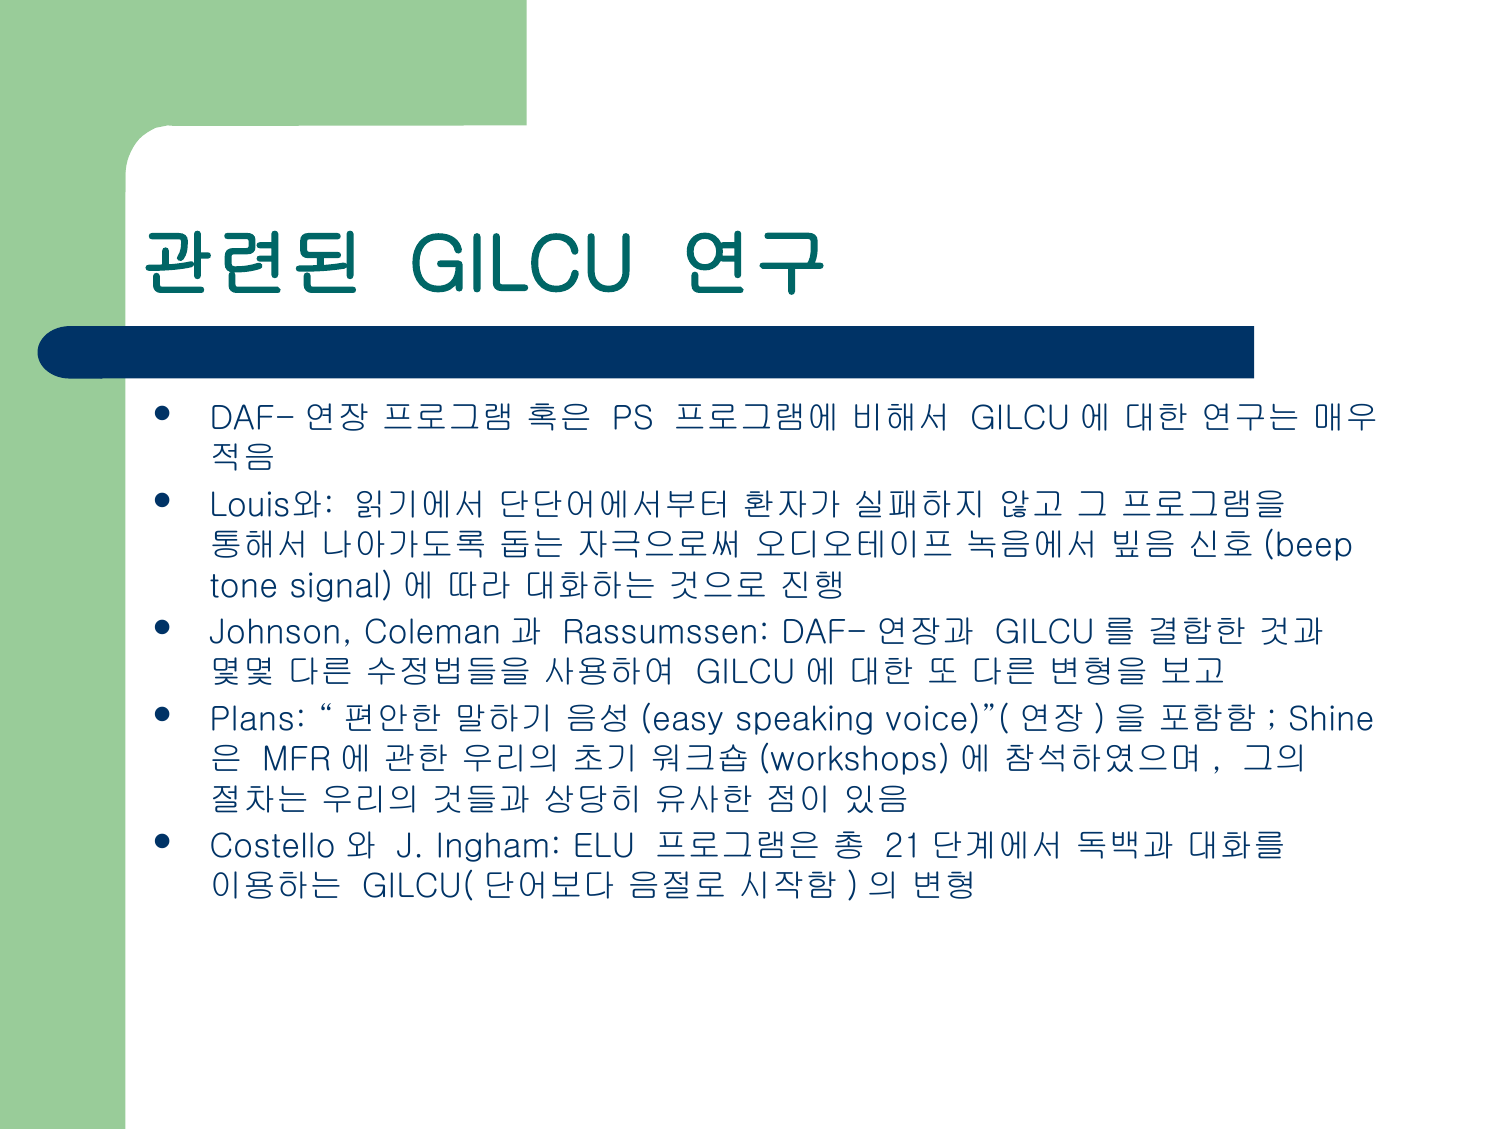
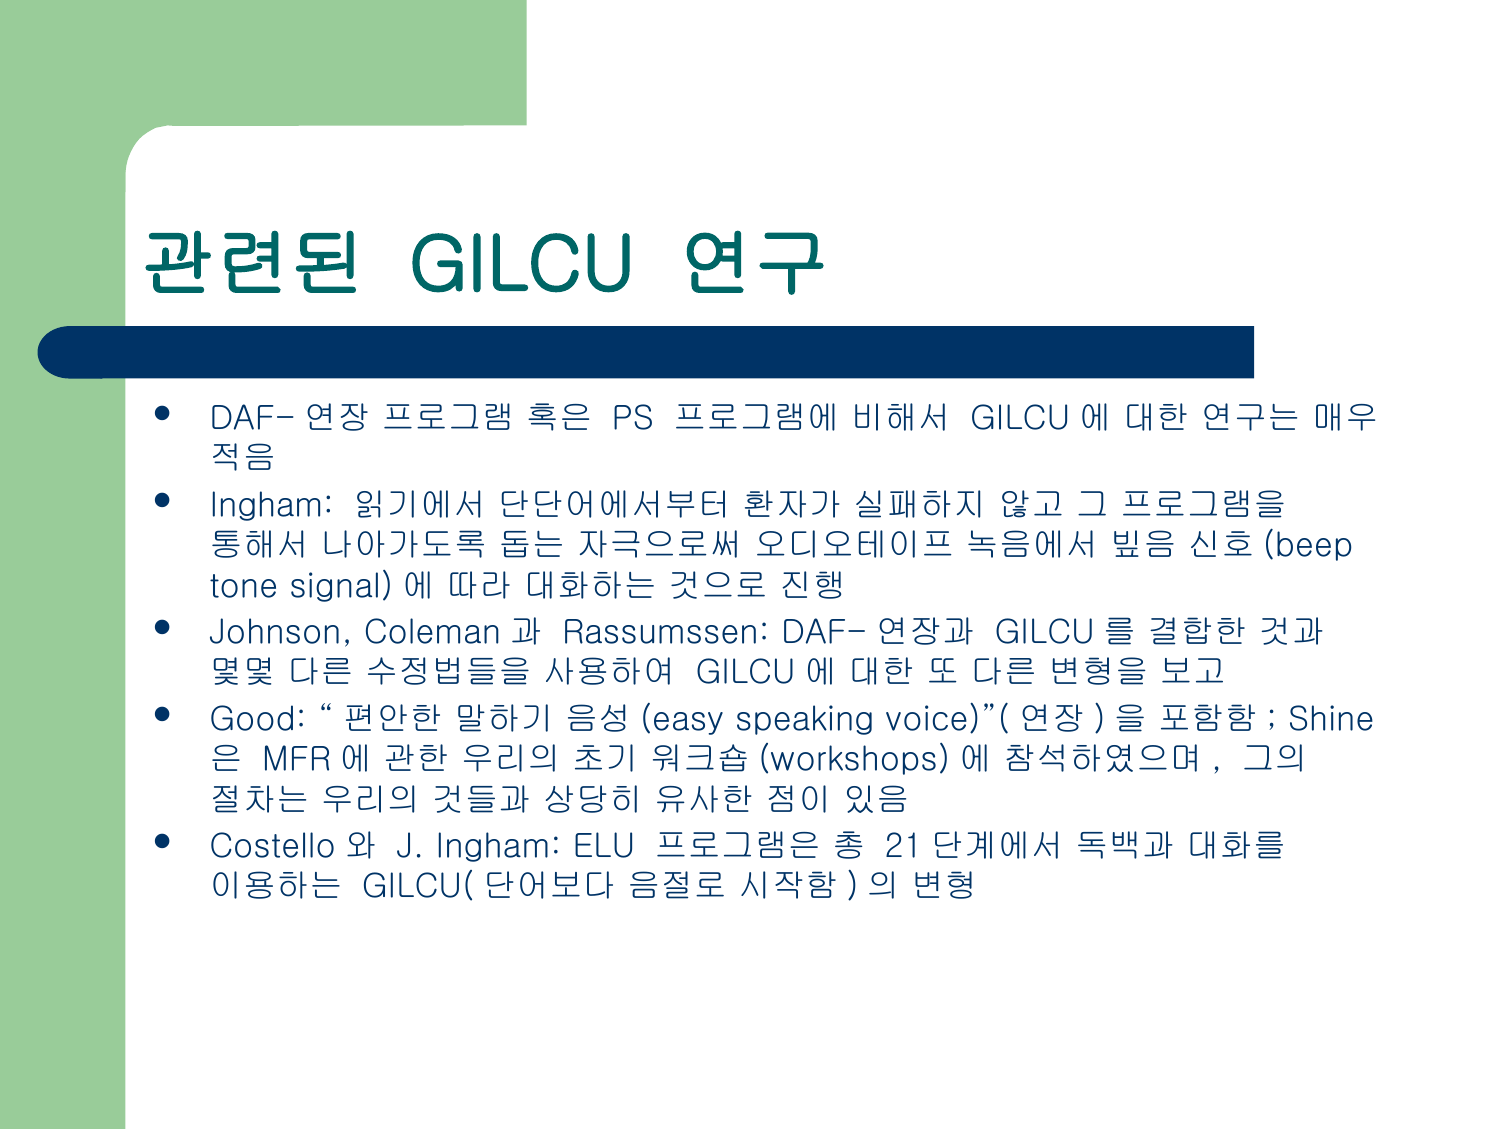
Louis와 at (272, 506): Louis와 -> Ingham
Plans: Plans -> Good
